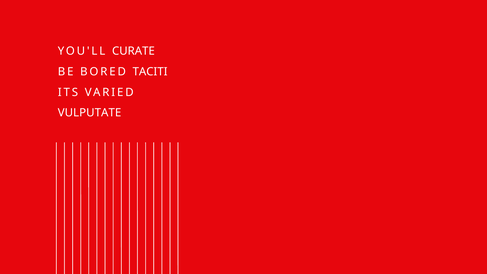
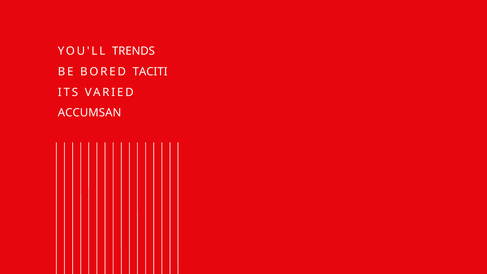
CURATE: CURATE -> TRENDS
VULPUTATE: VULPUTATE -> ACCUMSAN
